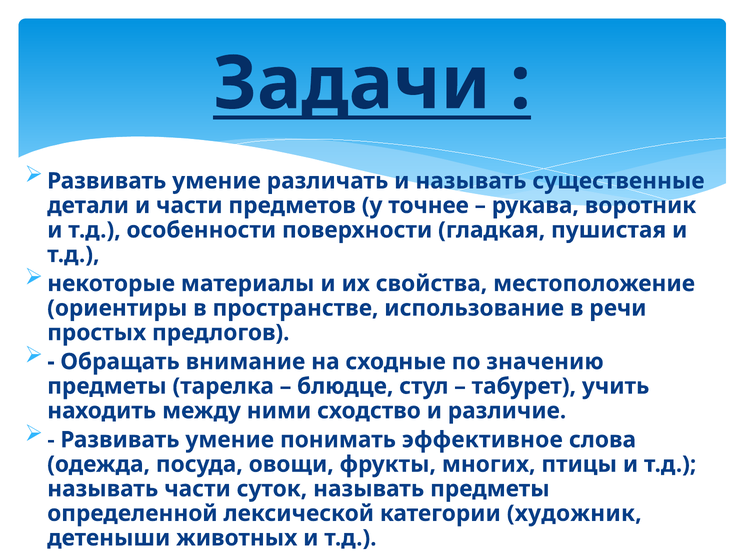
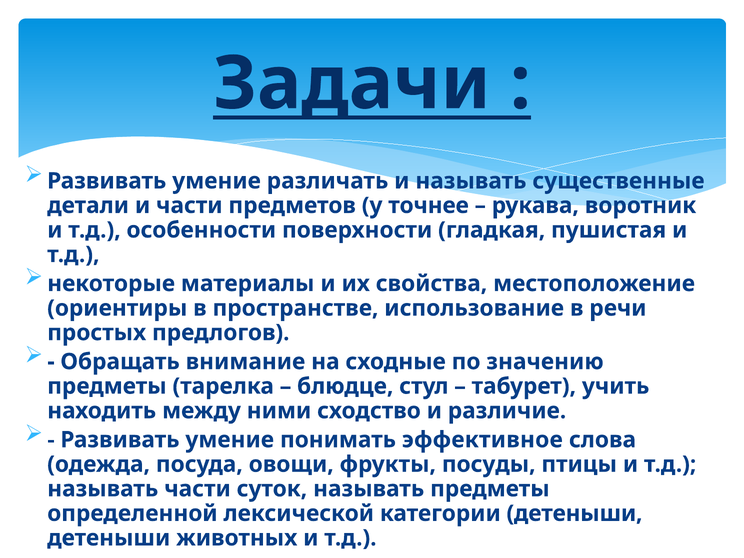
многих: многих -> посуды
категории художник: художник -> детеныши
